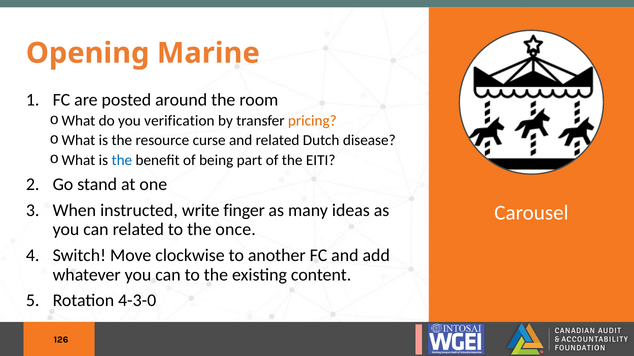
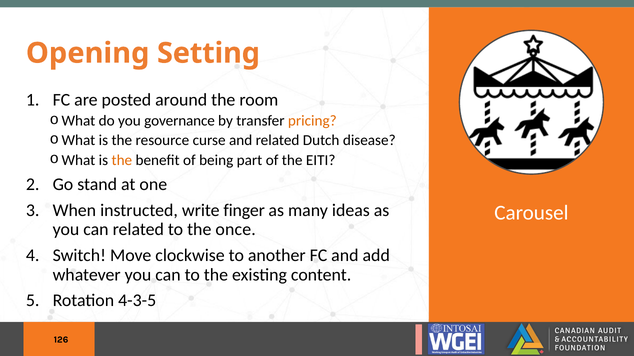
Marine: Marine -> Setting
verification: verification -> governance
the at (122, 160) colour: blue -> orange
4-3-0: 4-3-0 -> 4-3-5
